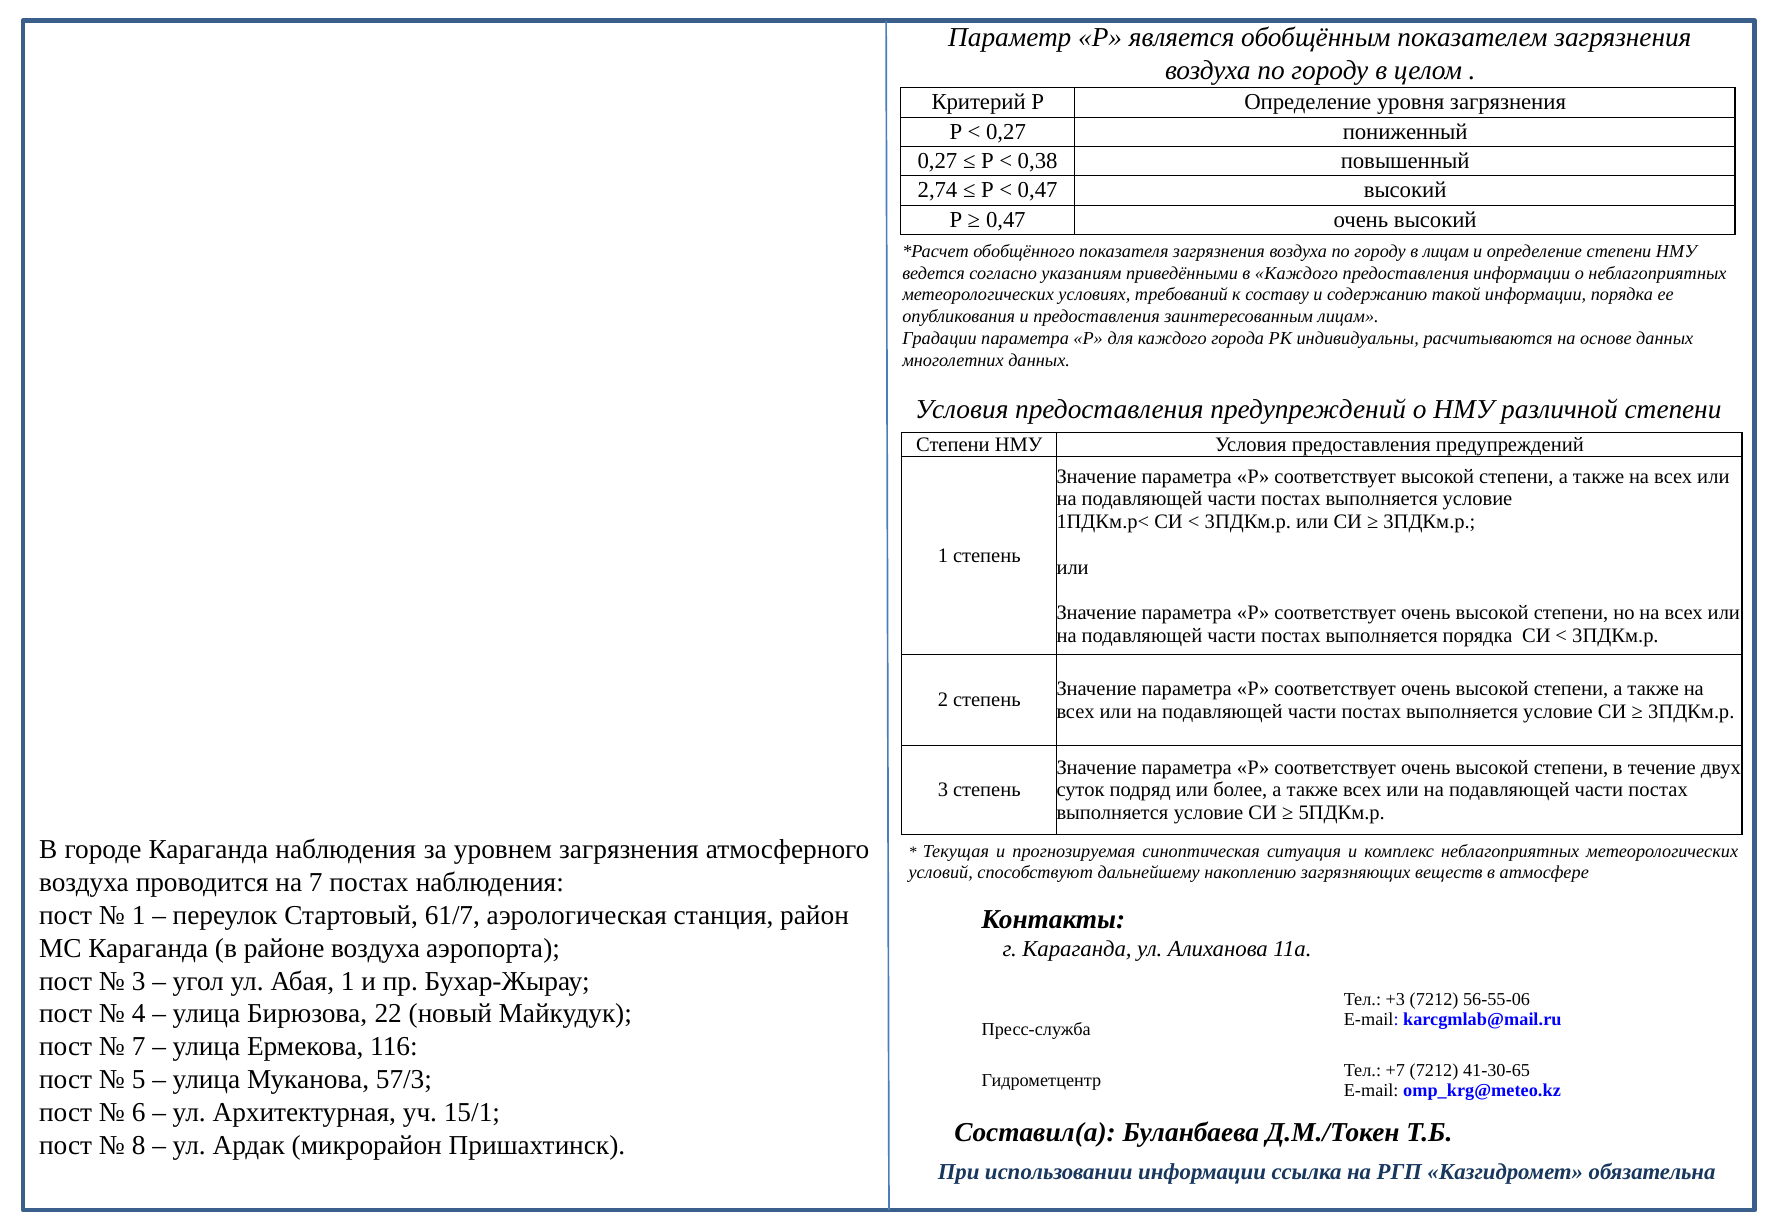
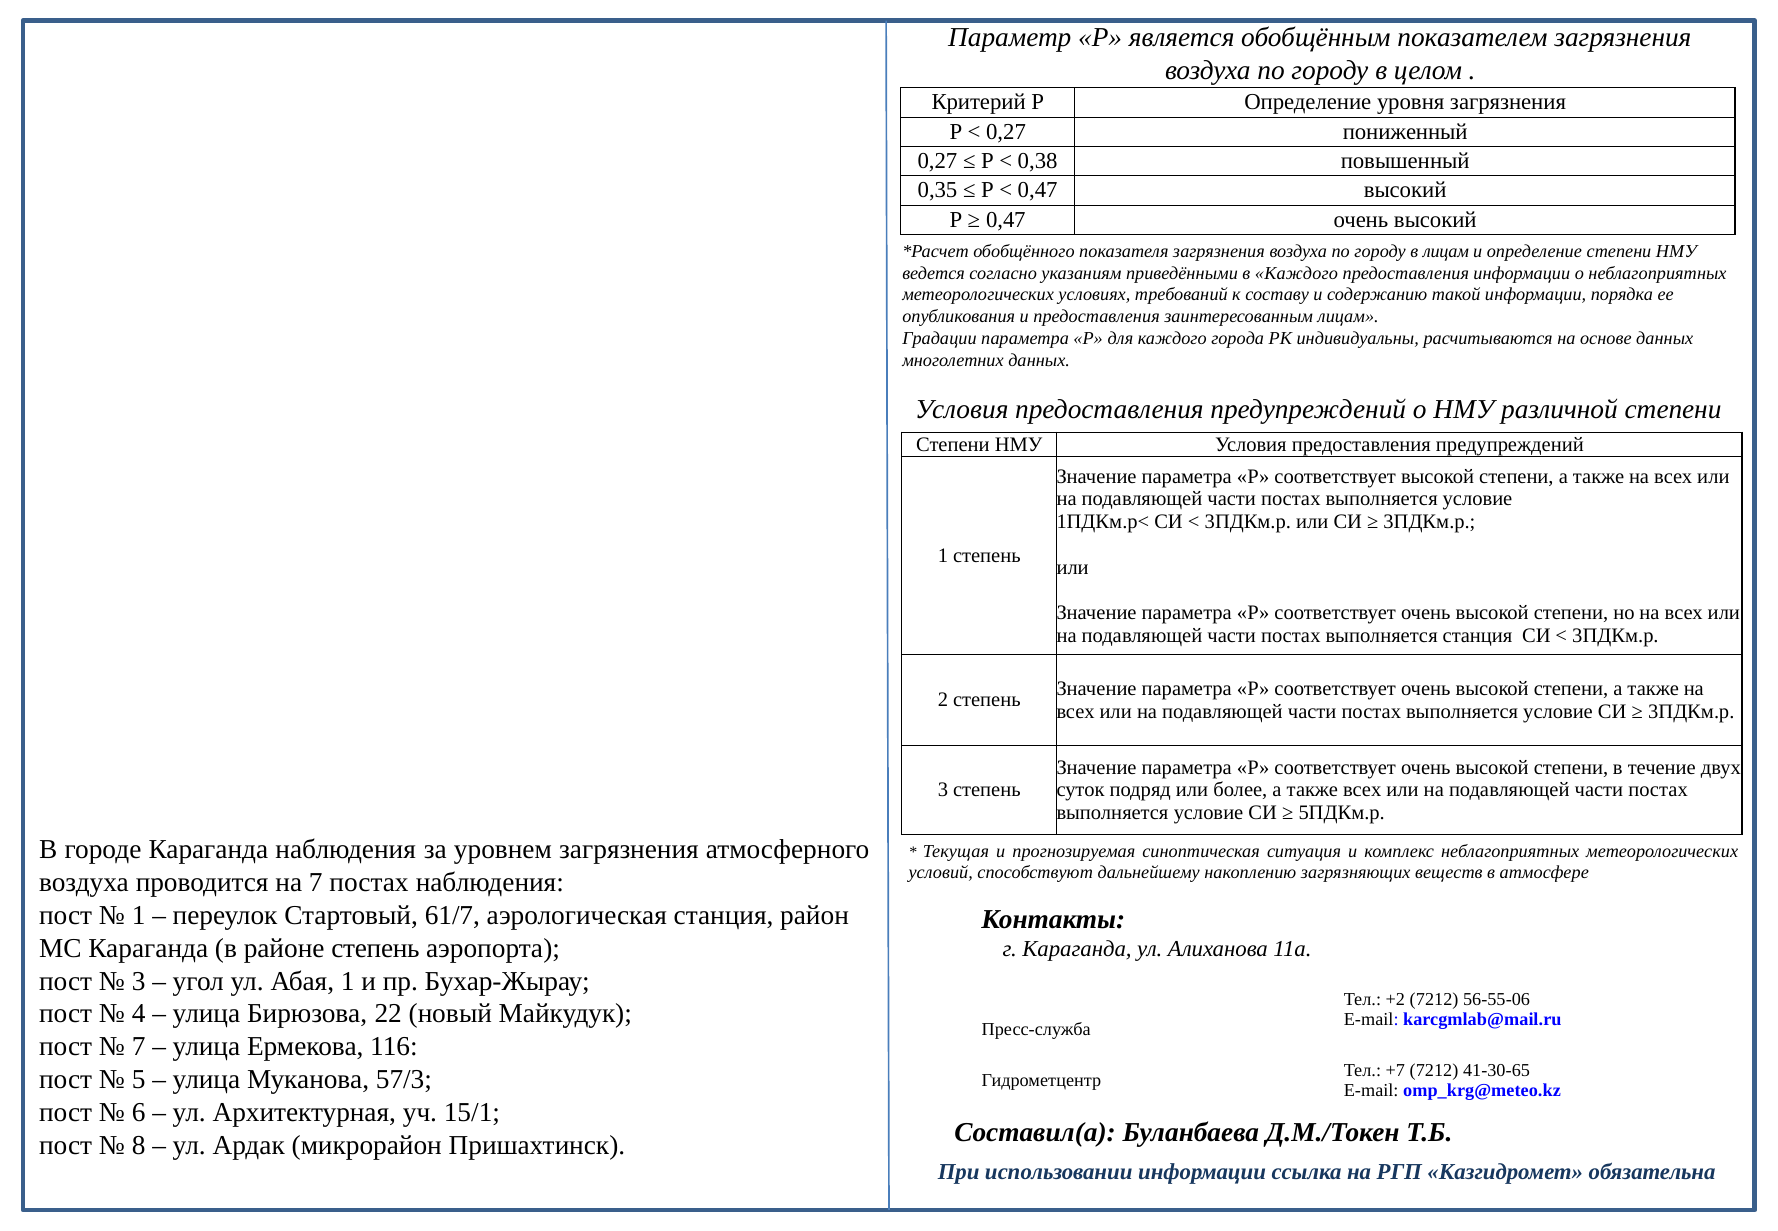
2,74: 2,74 -> 0,35
выполняется порядка: порядка -> станция
районе воздуха: воздуха -> степень
+3: +3 -> +2
